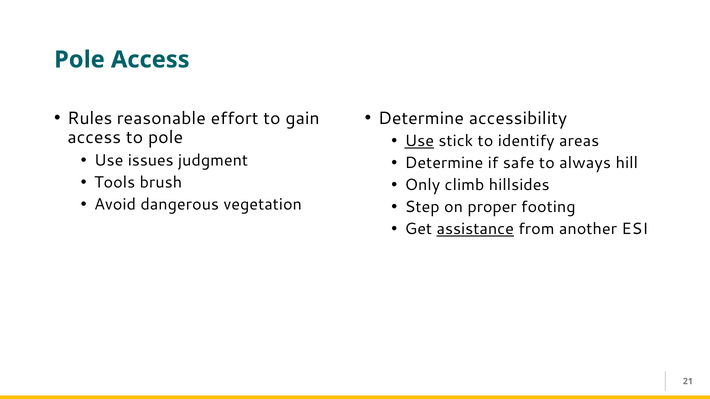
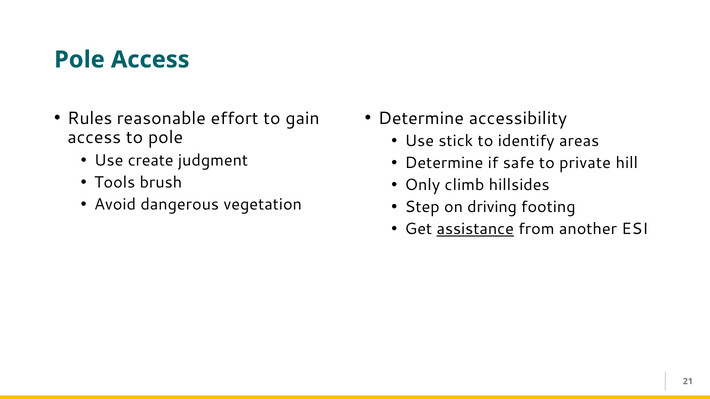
Use at (419, 141) underline: present -> none
issues: issues -> create
always: always -> private
proper: proper -> driving
